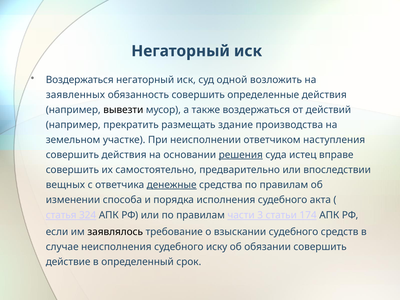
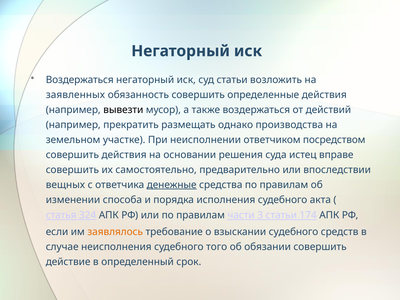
суд одной: одной -> статьи
здание: здание -> однако
наступления: наступления -> посредством
решения underline: present -> none
заявлялось colour: black -> orange
иску: иску -> того
